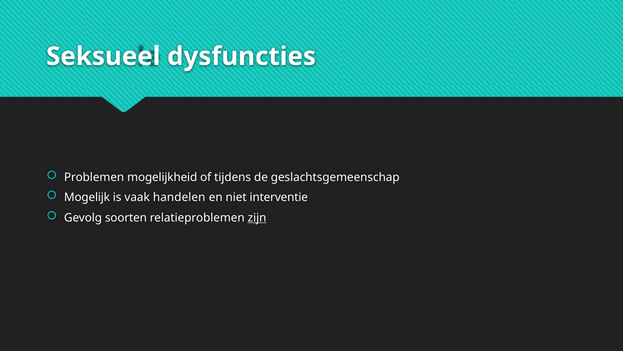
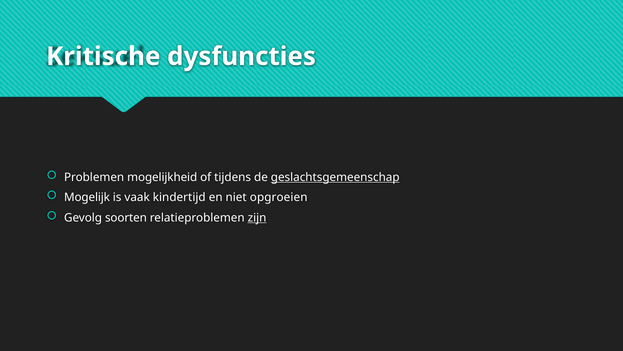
Seksueel: Seksueel -> Kritische
geslachtsgemeenschap underline: none -> present
handelen: handelen -> kindertijd
interventie: interventie -> opgroeien
